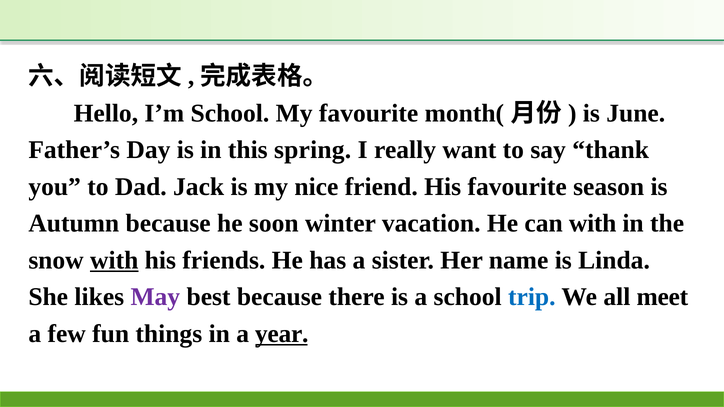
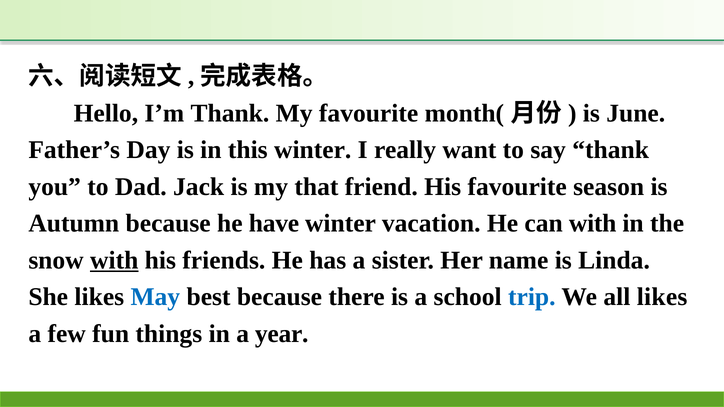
I’m School: School -> Thank
this spring: spring -> winter
nice: nice -> that
soon: soon -> have
May colour: purple -> blue
all meet: meet -> likes
year underline: present -> none
